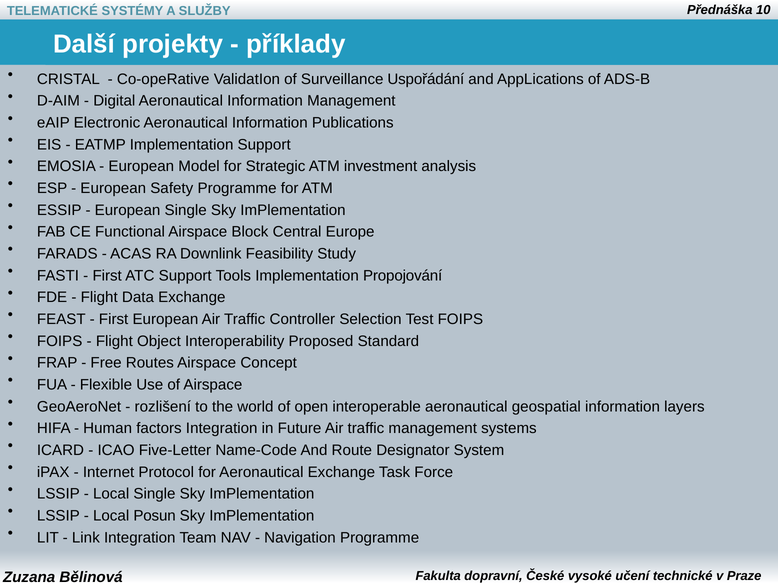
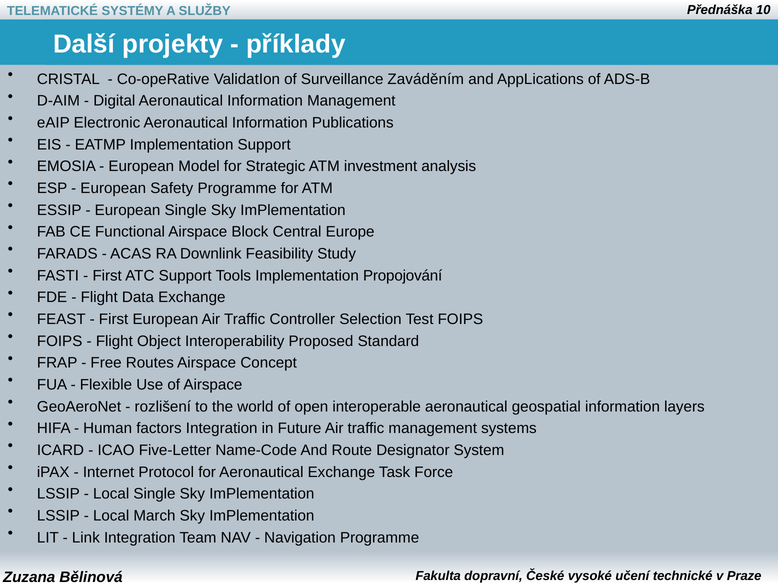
Uspořádání: Uspořádání -> Zaváděním
Posun: Posun -> March
